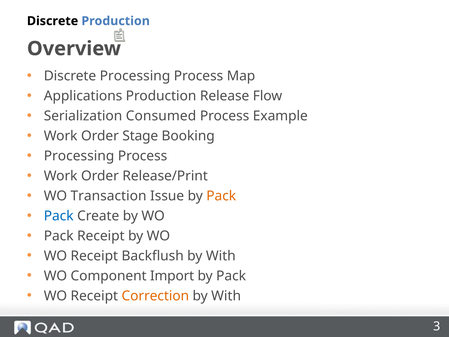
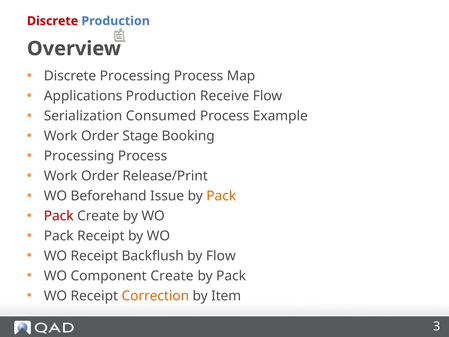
Discrete at (53, 21) colour: black -> red
Release: Release -> Receive
Transaction: Transaction -> Beforehand
Pack at (59, 216) colour: blue -> red
Backflush by With: With -> Flow
Component Import: Import -> Create
With at (226, 296): With -> Item
